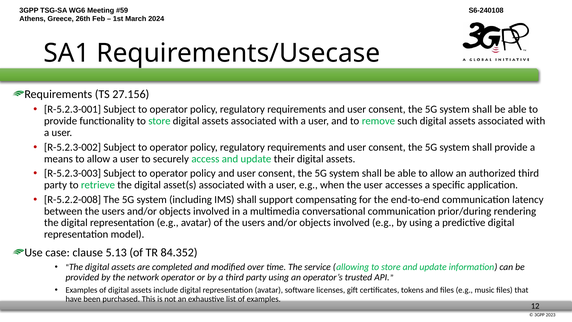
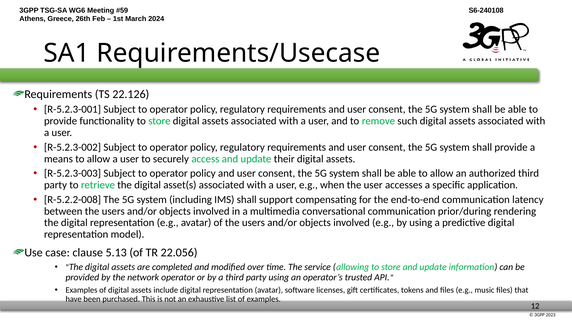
27.156: 27.156 -> 22.126
84.352: 84.352 -> 22.056
